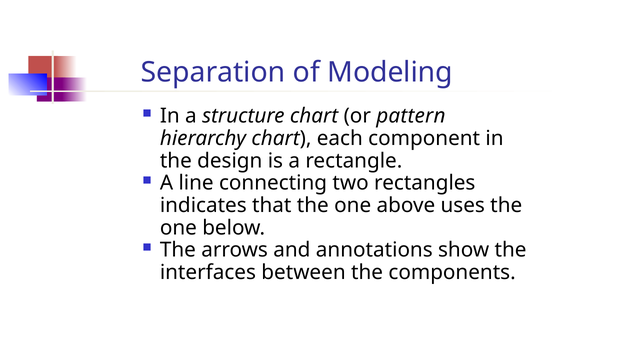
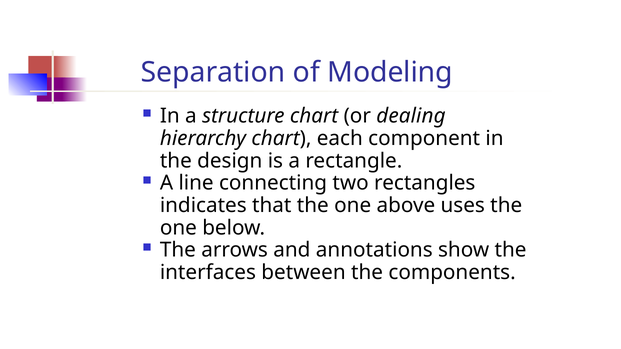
pattern: pattern -> dealing
